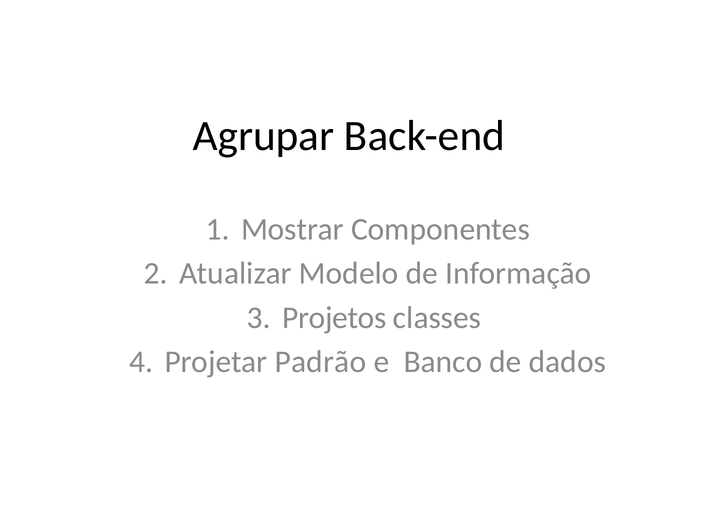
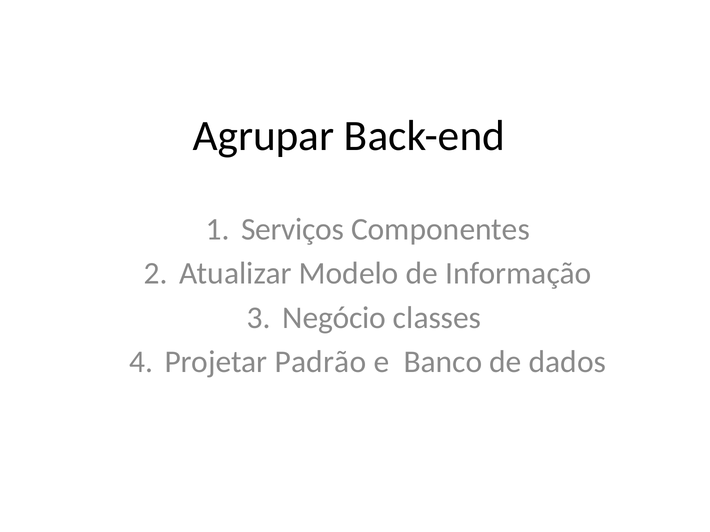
Mostrar: Mostrar -> Serviços
Projetos: Projetos -> Negócio
